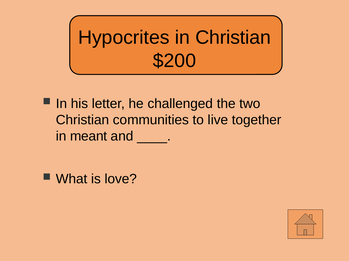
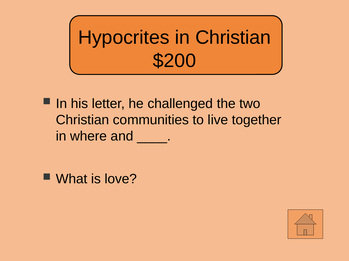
meant: meant -> where
